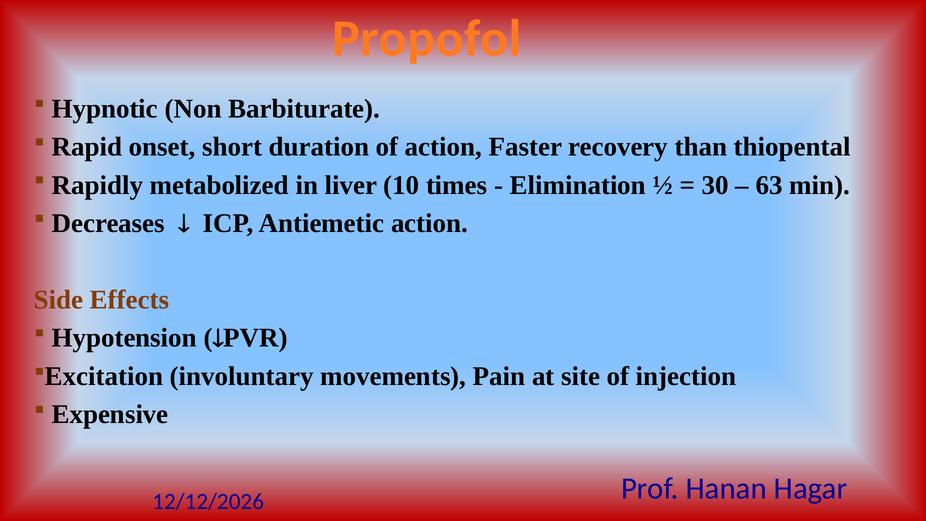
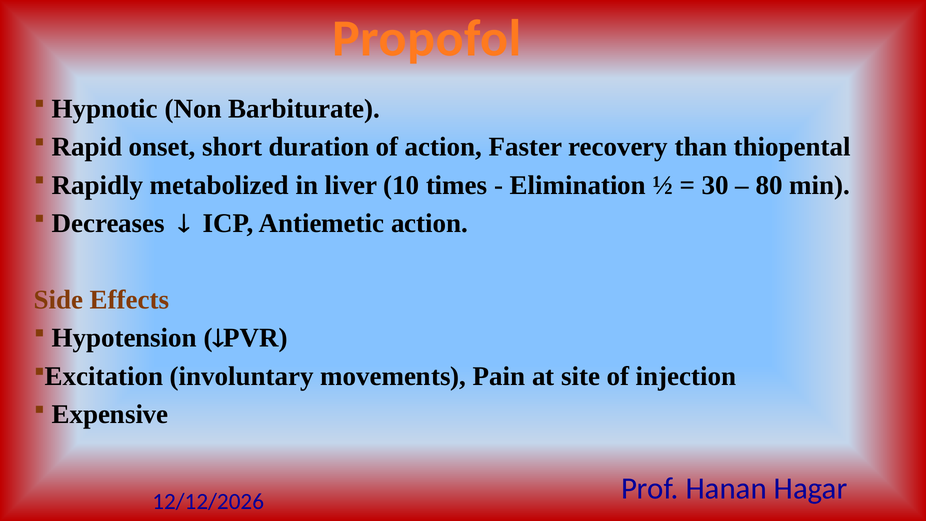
63: 63 -> 80
